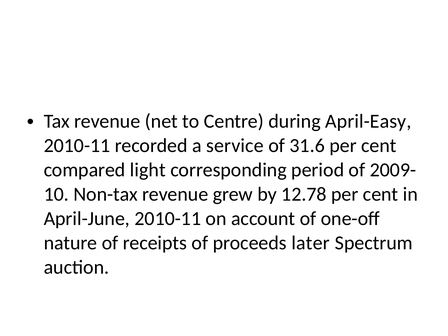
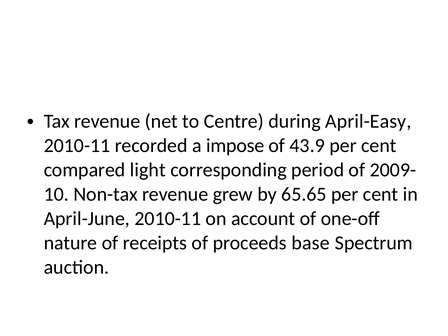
service: service -> impose
31.6: 31.6 -> 43.9
12.78: 12.78 -> 65.65
later: later -> base
